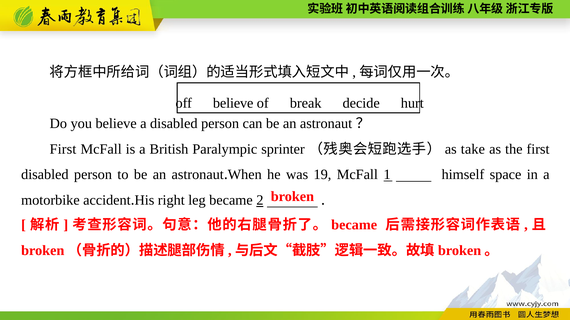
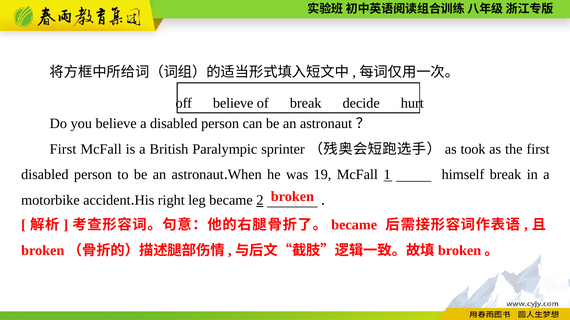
take: take -> took
himself space: space -> break
